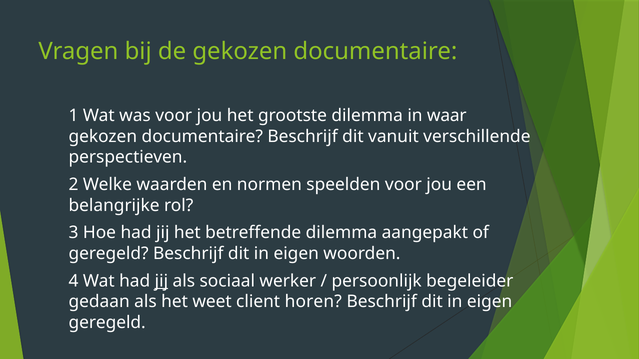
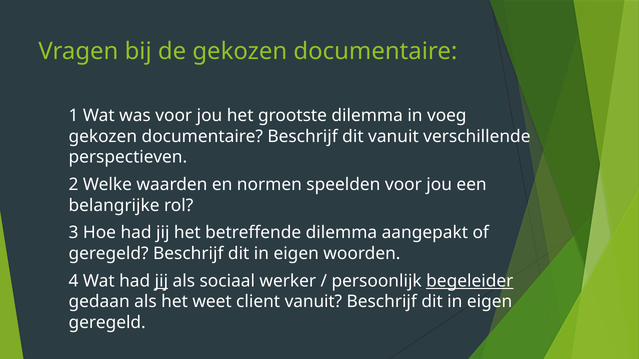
waar: waar -> voeg
begeleider underline: none -> present
client horen: horen -> vanuit
